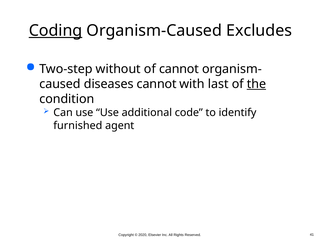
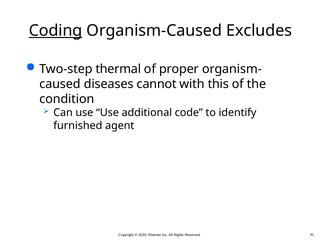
without: without -> thermal
of cannot: cannot -> proper
last: last -> this
the underline: present -> none
